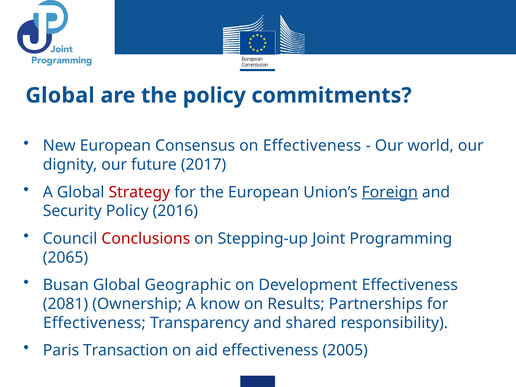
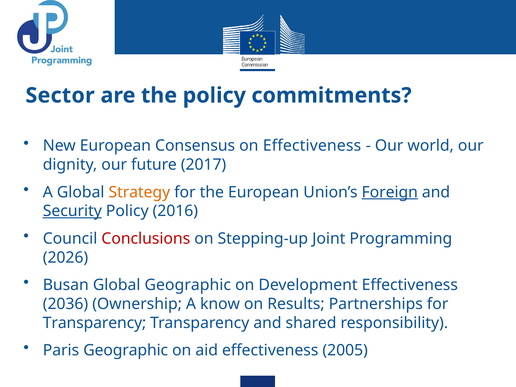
Global at (60, 95): Global -> Sector
Strategy colour: red -> orange
Security underline: none -> present
2065: 2065 -> 2026
2081: 2081 -> 2036
Effectiveness at (94, 323): Effectiveness -> Transparency
Paris Transaction: Transaction -> Geographic
